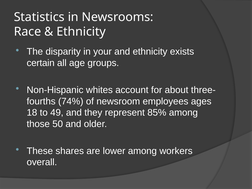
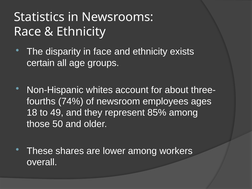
your: your -> face
